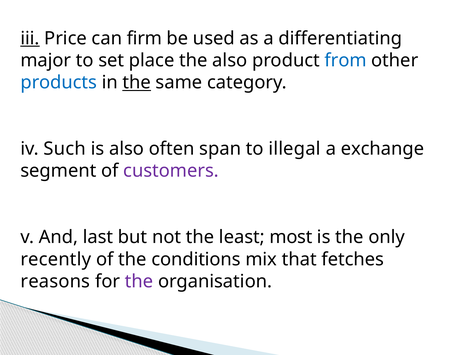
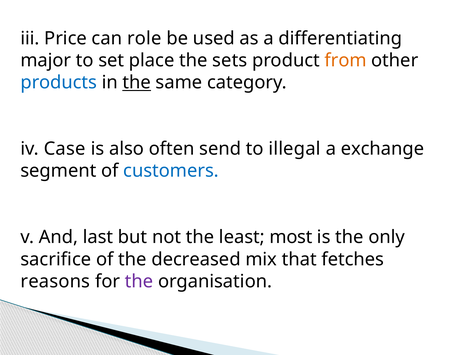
iii underline: present -> none
firm: firm -> role
the also: also -> sets
from colour: blue -> orange
Such: Such -> Case
span: span -> send
customers colour: purple -> blue
recently: recently -> sacrifice
conditions: conditions -> decreased
